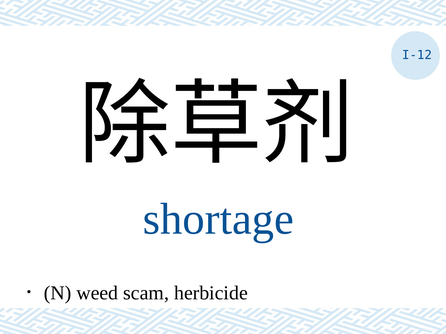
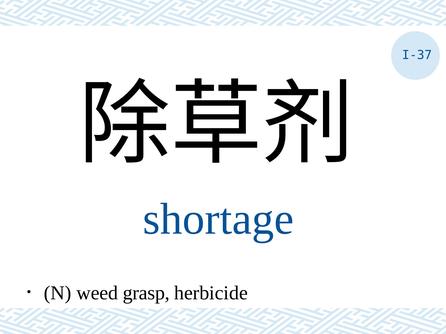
I-12: I-12 -> I-37
scam: scam -> grasp
